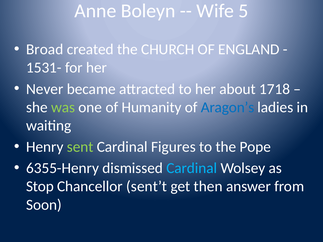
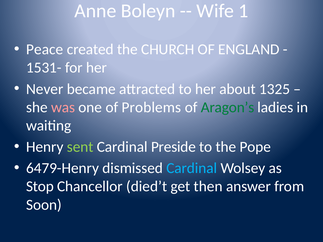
5: 5 -> 1
Broad: Broad -> Peace
1718: 1718 -> 1325
was colour: light green -> pink
Humanity: Humanity -> Problems
Aragon’s colour: blue -> green
Figures: Figures -> Preside
6355-Henry: 6355-Henry -> 6479-Henry
sent’t: sent’t -> died’t
